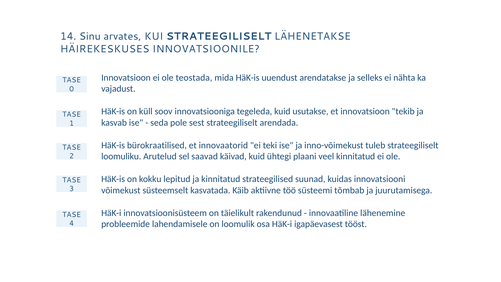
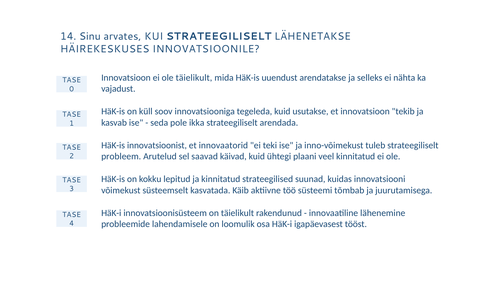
ole teostada: teostada -> täielikult
sest: sest -> ikka
bürokraatilised: bürokraatilised -> innovatsioonist
loomuliku: loomuliku -> probleem
